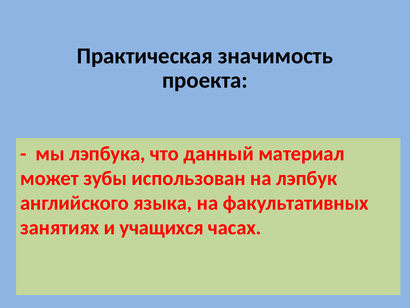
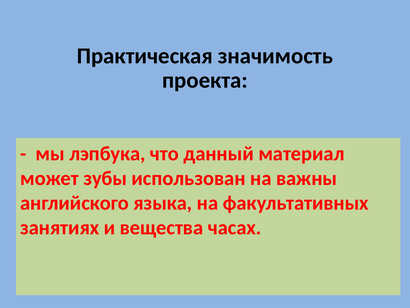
лэпбук: лэпбук -> важны
учащихся: учащихся -> вещества
